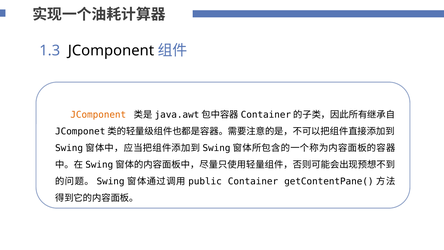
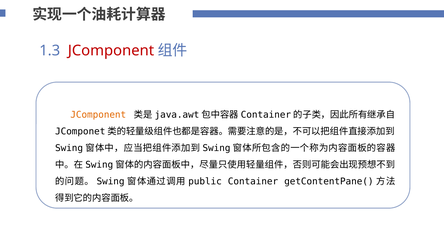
JComponent at (111, 51) colour: black -> red
